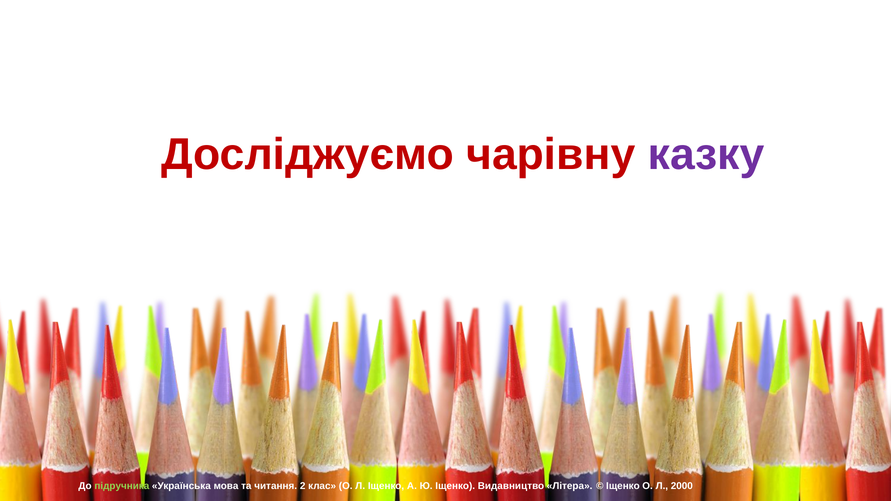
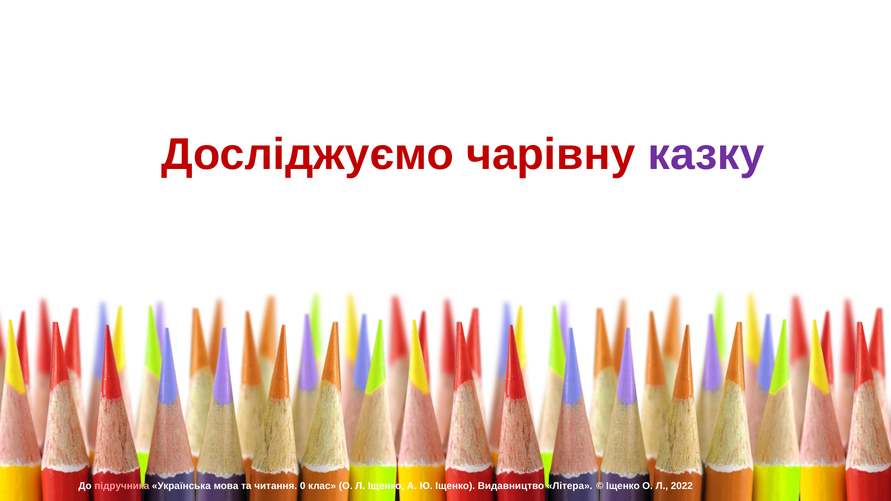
підручника colour: light green -> pink
2: 2 -> 0
2000: 2000 -> 2022
